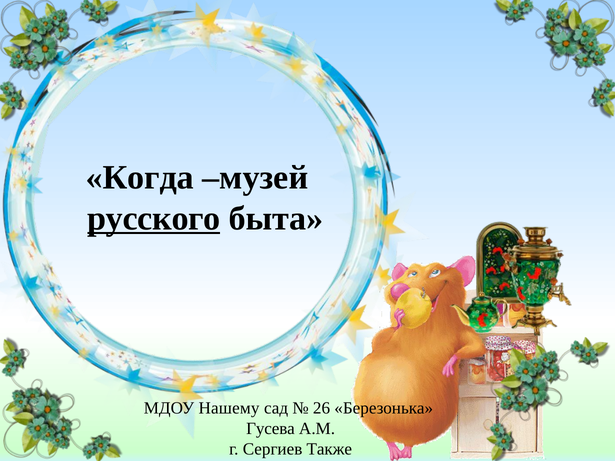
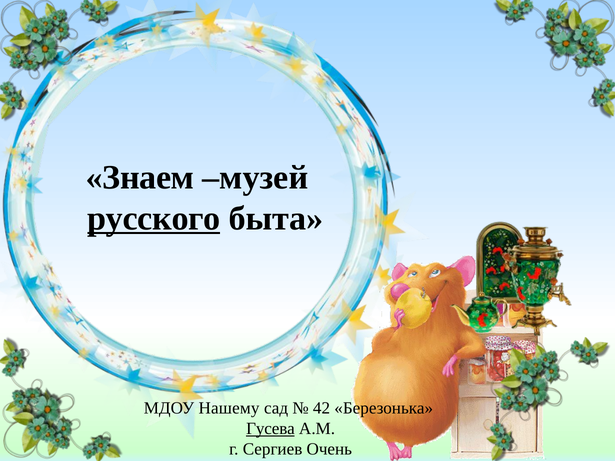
Когда: Когда -> Знаем
26: 26 -> 42
Гусева underline: none -> present
Также: Также -> Очень
